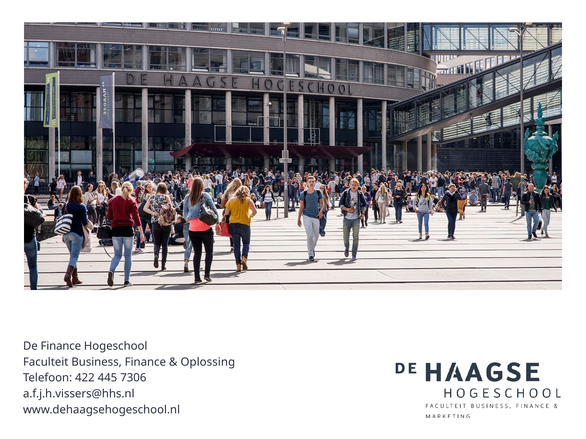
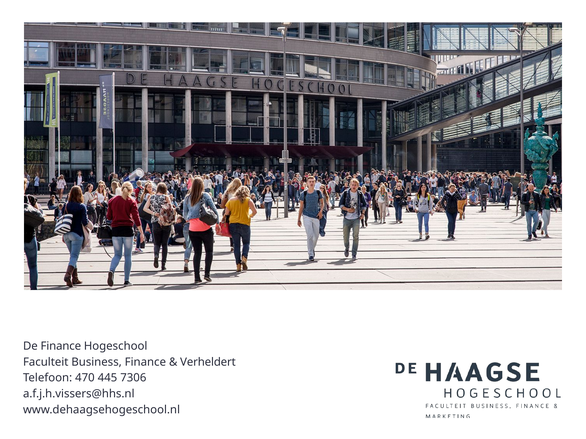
Oplossing: Oplossing -> Verheldert
422: 422 -> 470
